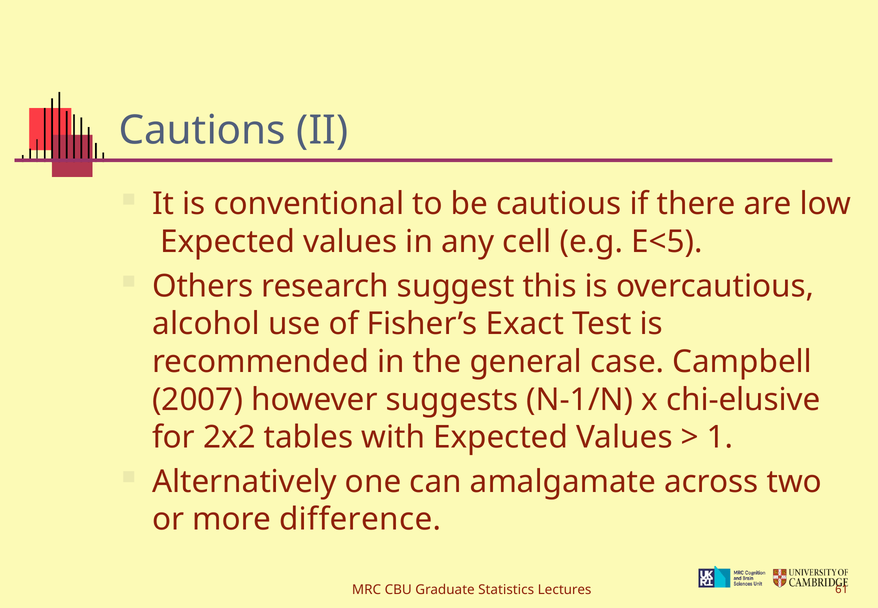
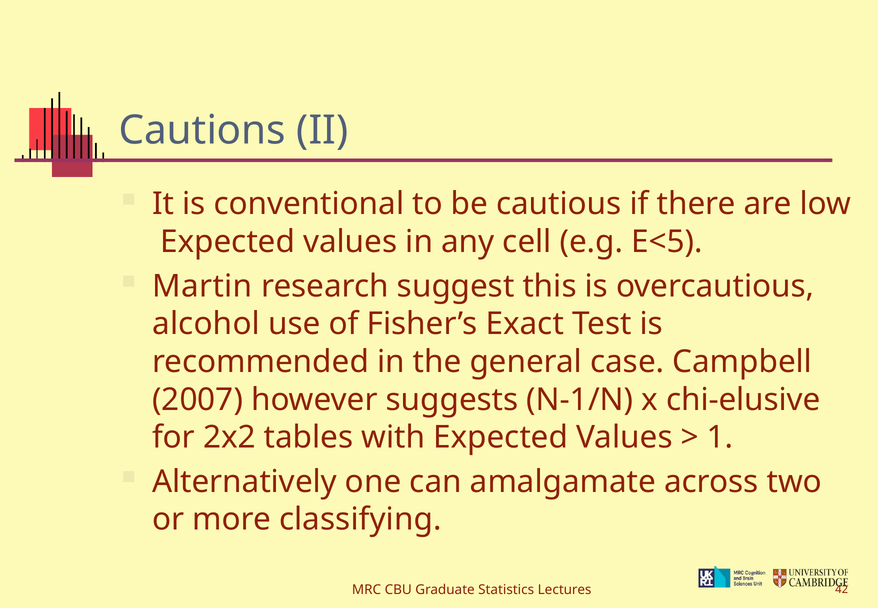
Others: Others -> Martin
difference: difference -> classifying
61: 61 -> 42
